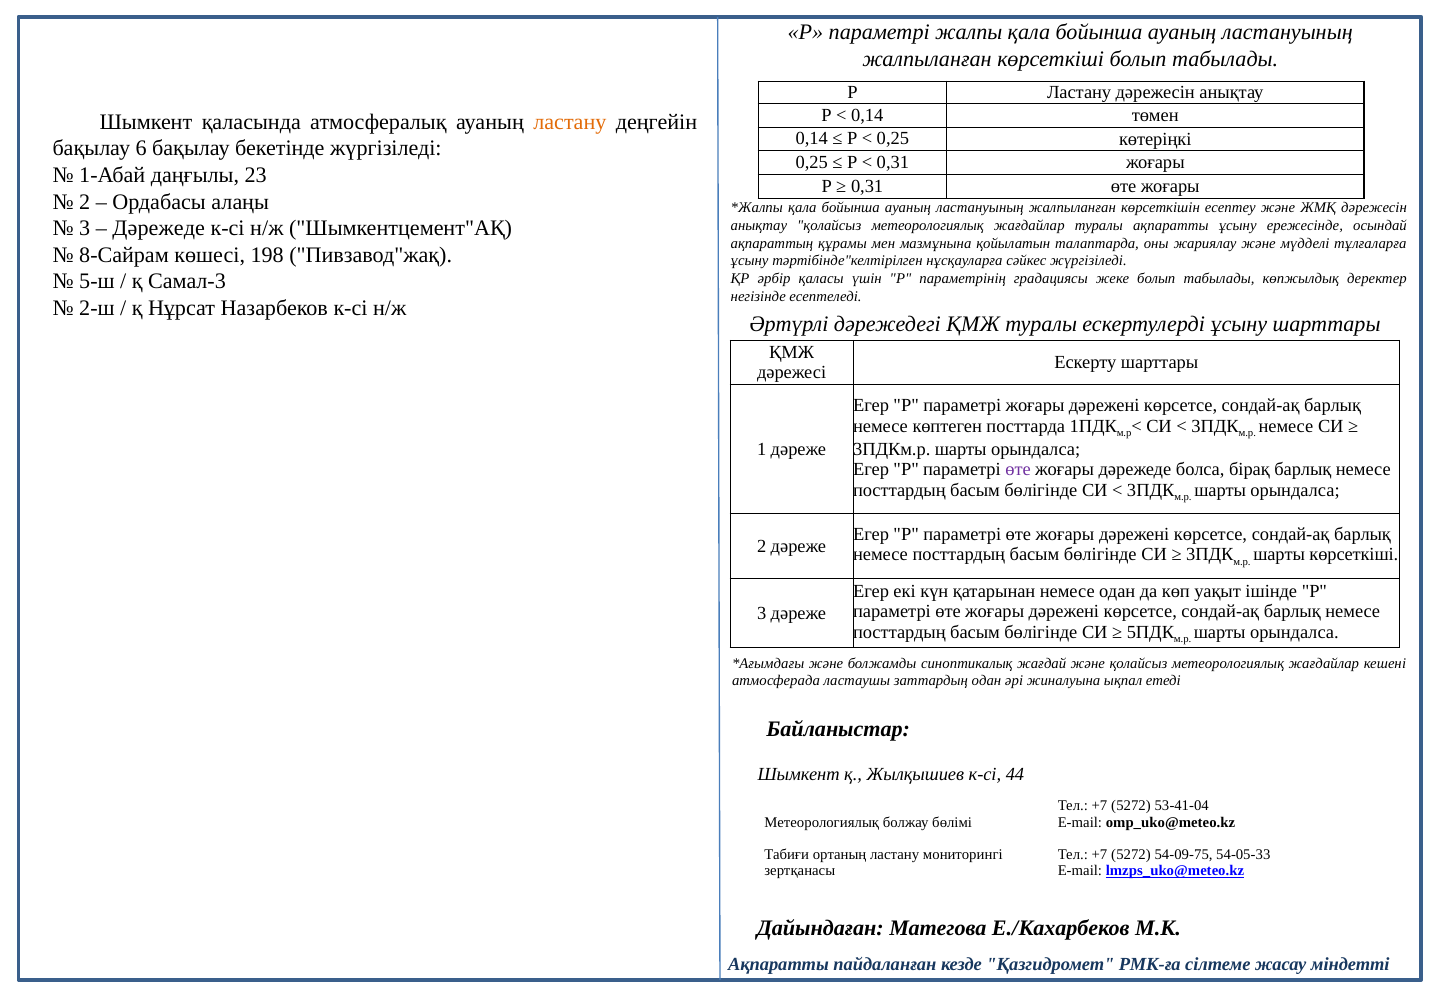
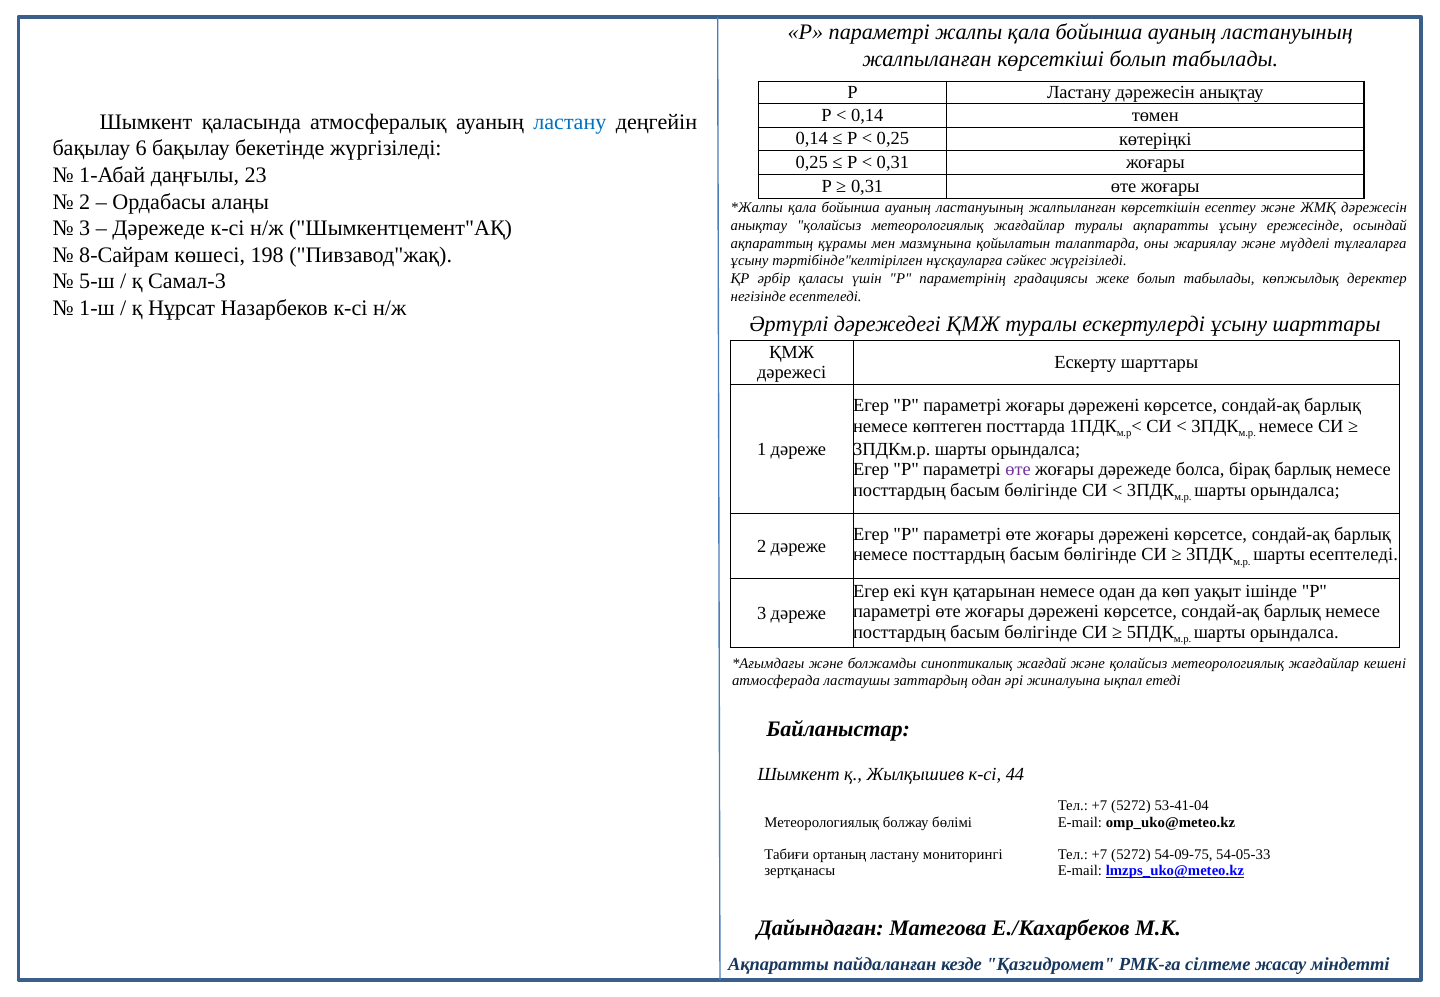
ластану at (570, 122) colour: orange -> blue
2-ш: 2-ш -> 1-ш
шарты көрсеткіші: көрсеткіші -> есептеледі
